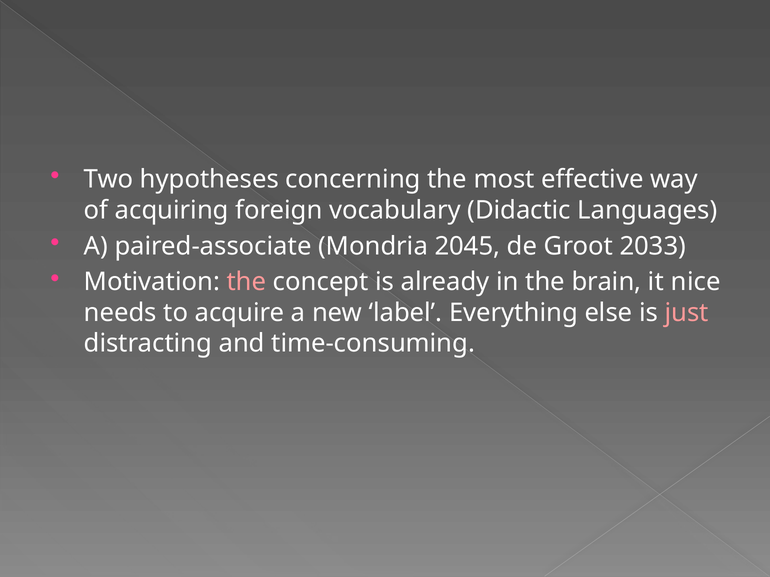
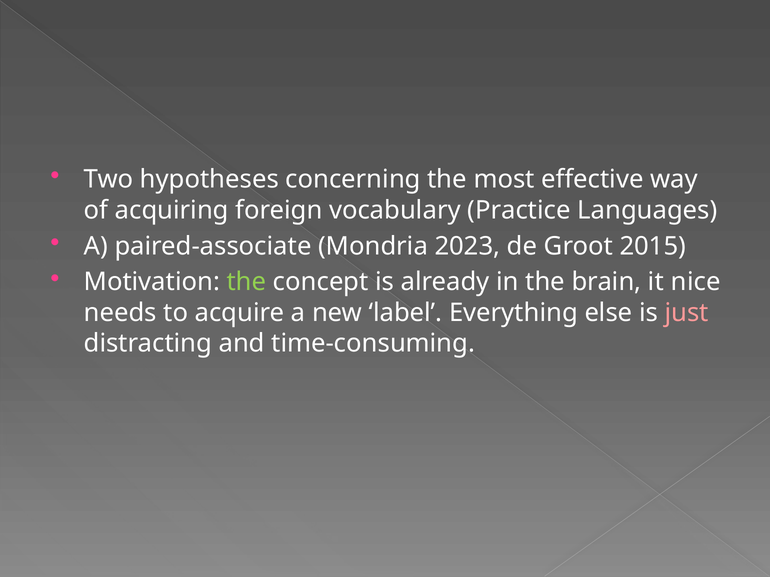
Didactic: Didactic -> Practice
2045: 2045 -> 2023
2033: 2033 -> 2015
the at (247, 282) colour: pink -> light green
